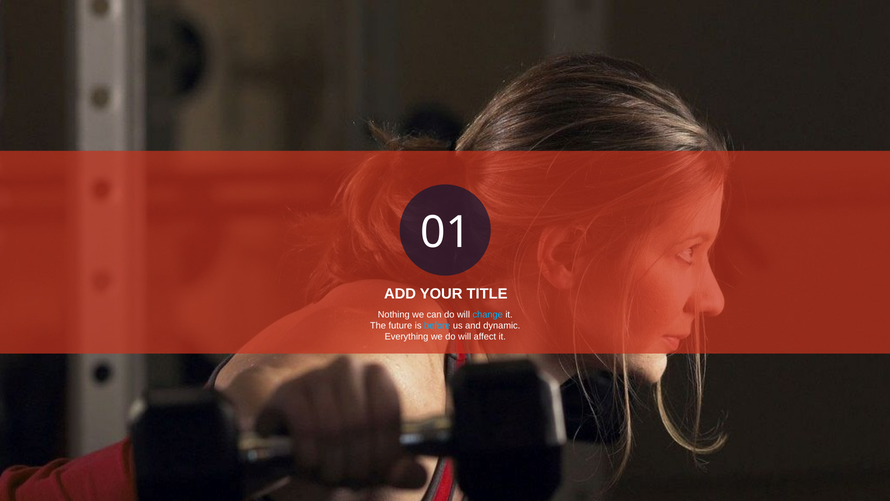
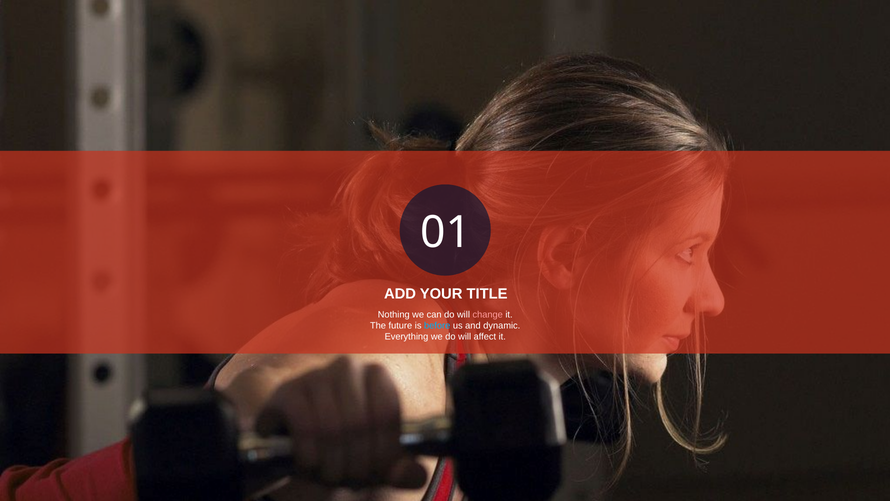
change colour: light blue -> pink
